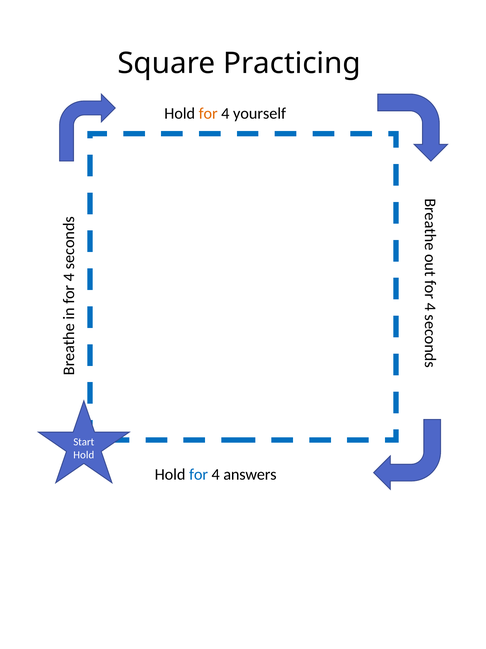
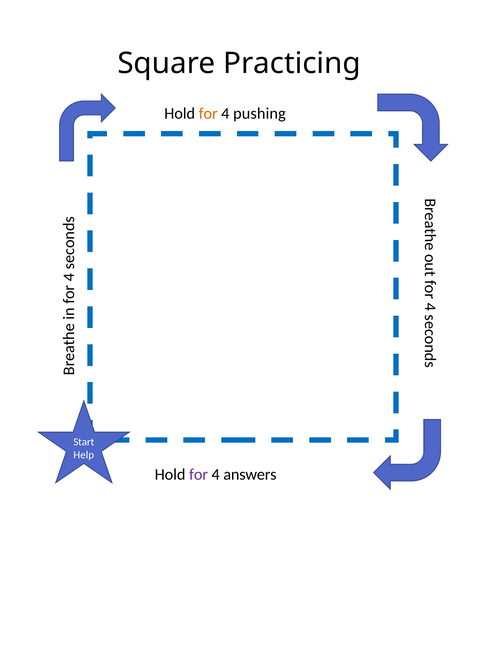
yourself: yourself -> pushing
Hold at (84, 454): Hold -> Help
for at (199, 474) colour: blue -> purple
